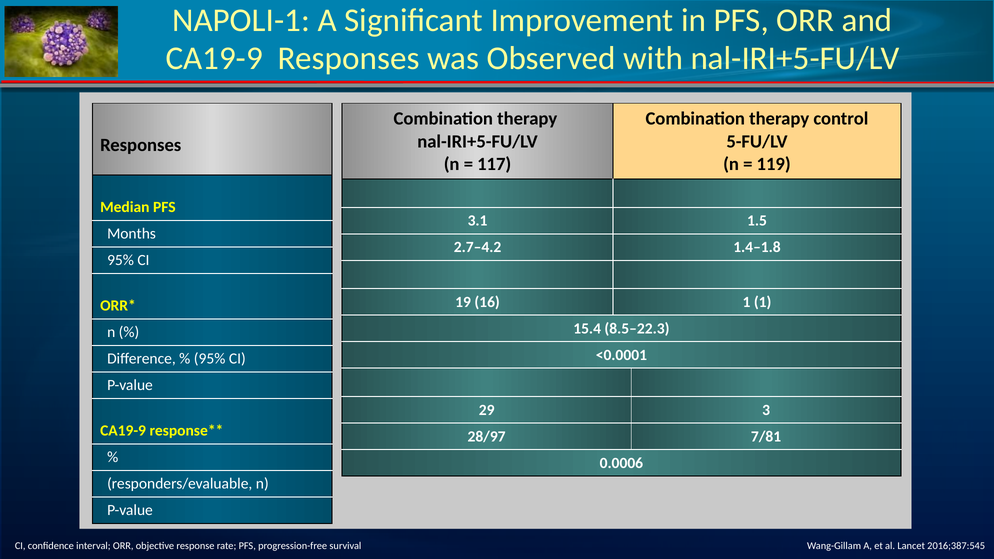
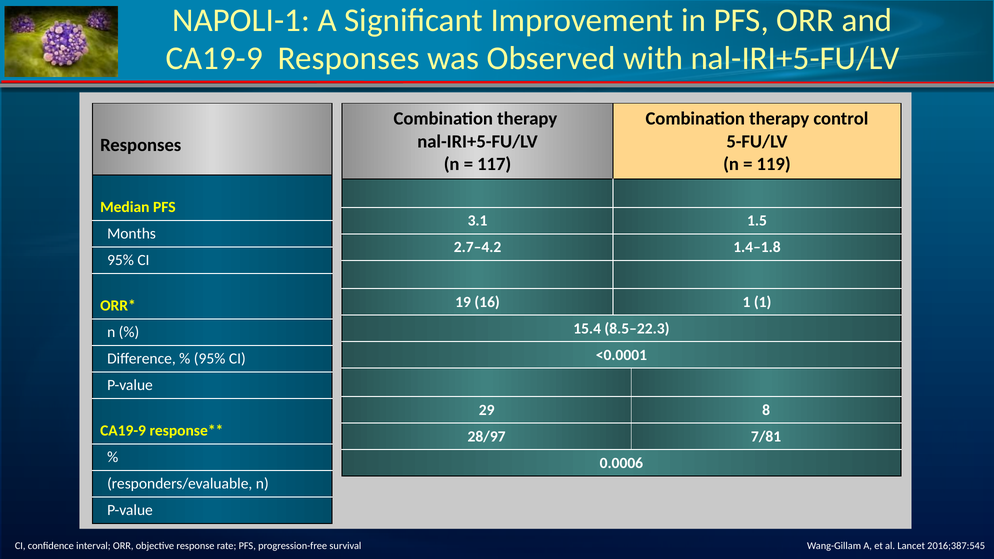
3: 3 -> 8
